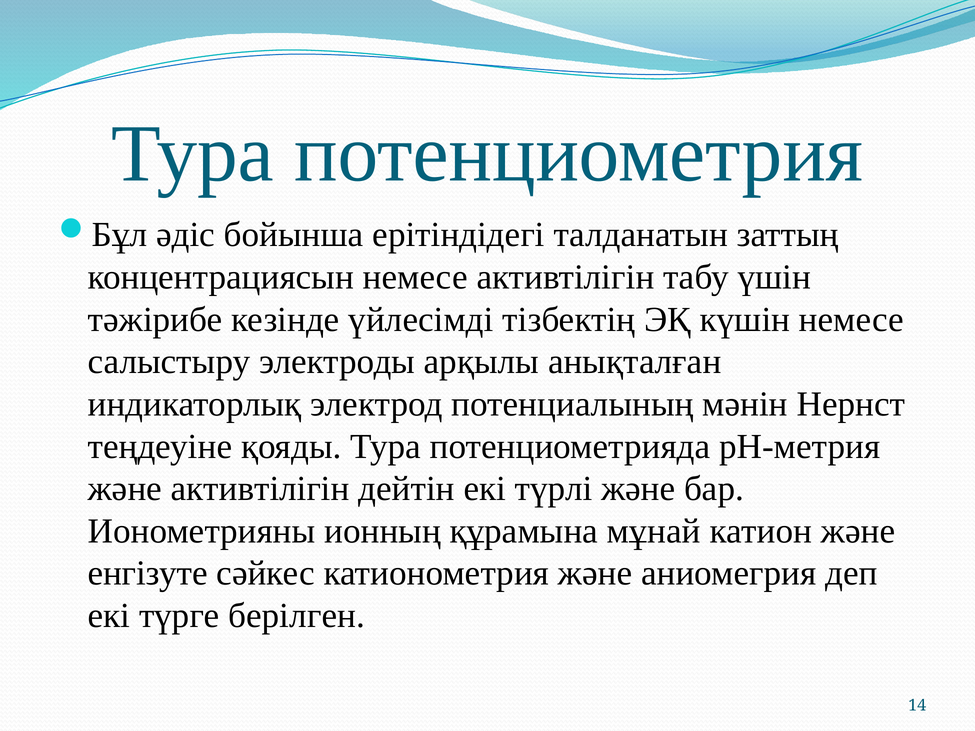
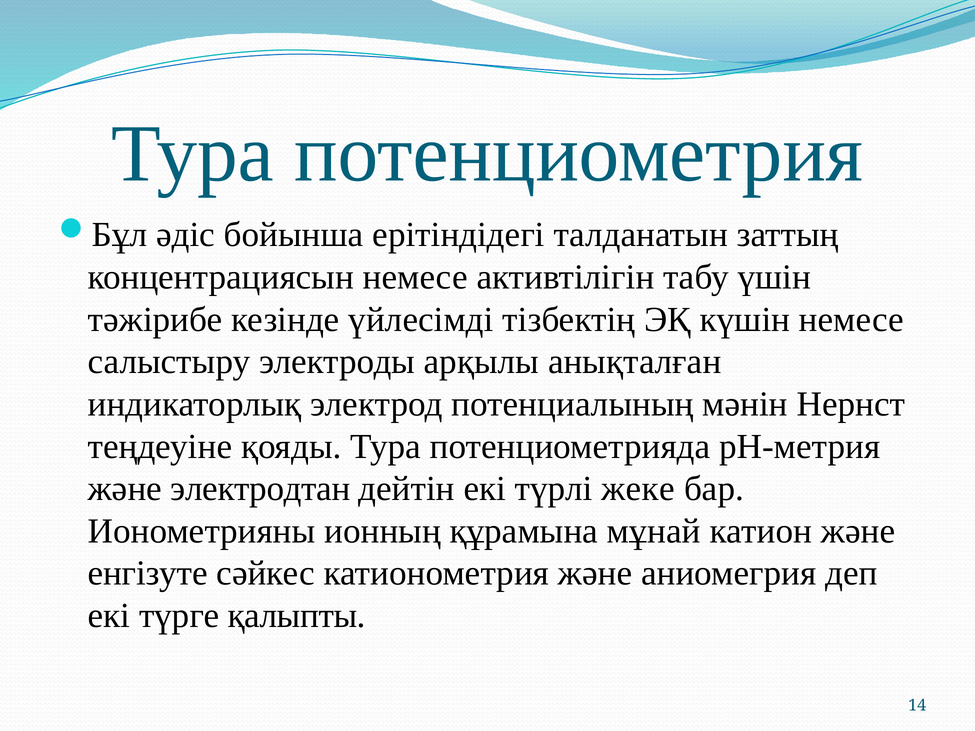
және активтілігін: активтілігін -> электродтан
түрлі және: және -> жеке
берілген: берілген -> қалыпты
